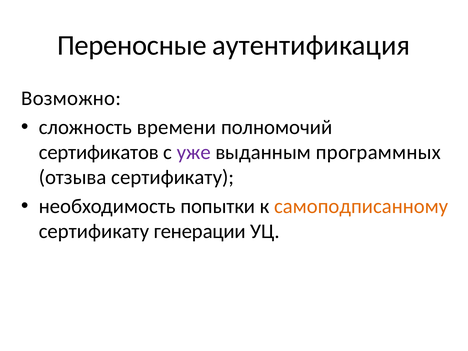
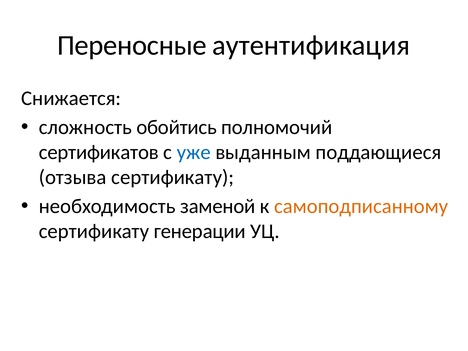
Возможно: Возможно -> Снижается
времени: времени -> обойтись
уже colour: purple -> blue
программных: программных -> поддающиеся
попытки: попытки -> заменой
